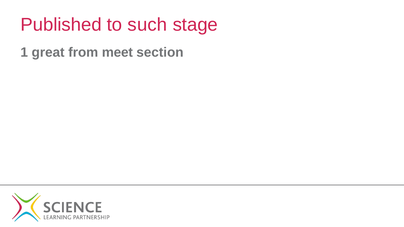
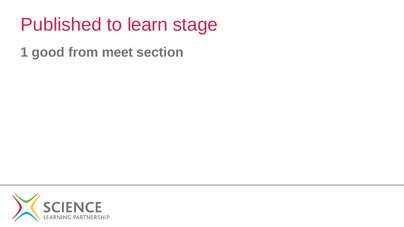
such: such -> learn
great: great -> good
